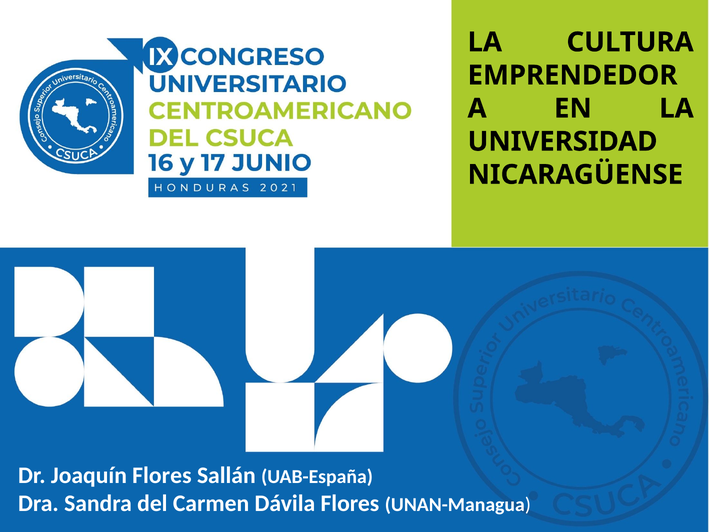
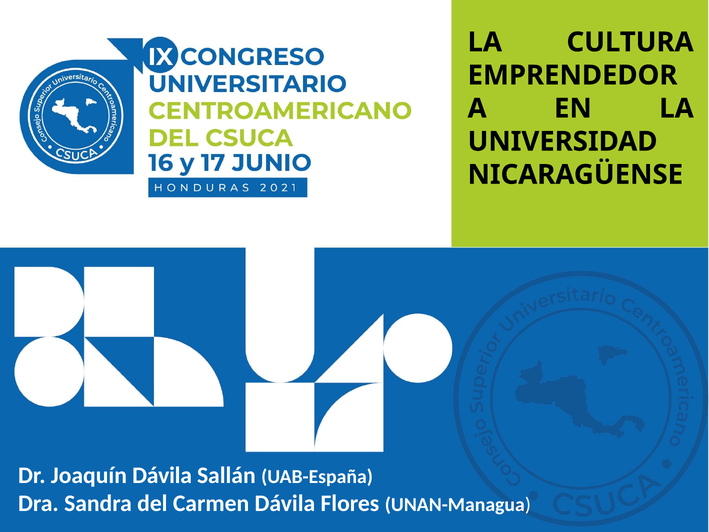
Joaquín Flores: Flores -> Dávila
